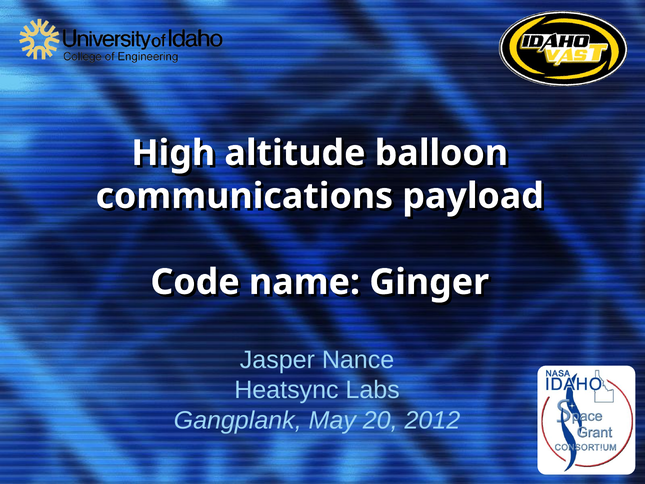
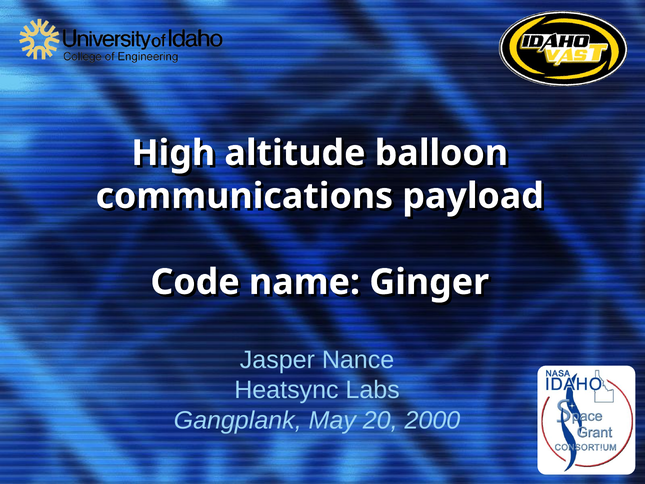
2012: 2012 -> 2000
